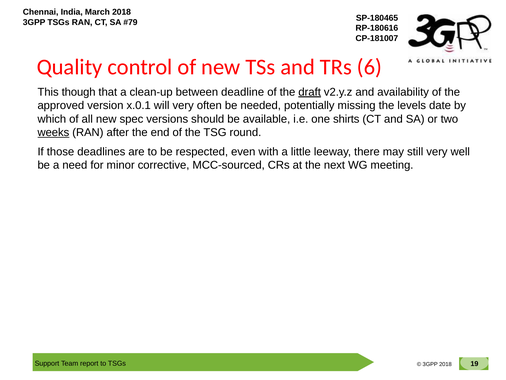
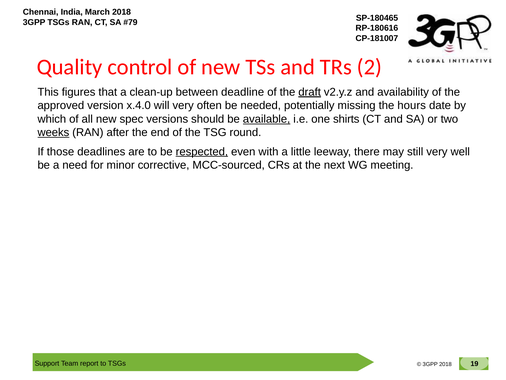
6: 6 -> 2
though: though -> figures
x.0.1: x.0.1 -> x.4.0
levels: levels -> hours
available underline: none -> present
respected underline: none -> present
